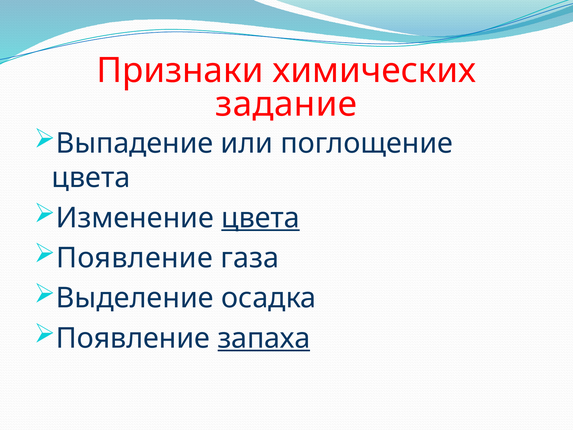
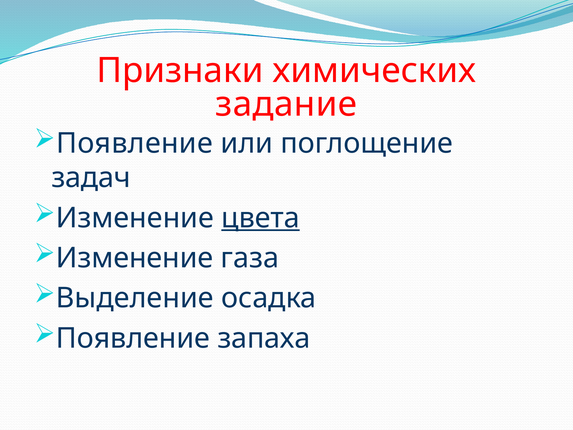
Выпадение at (135, 143): Выпадение -> Появление
цвета at (91, 178): цвета -> задач
Появление at (134, 258): Появление -> Изменение
запаха underline: present -> none
